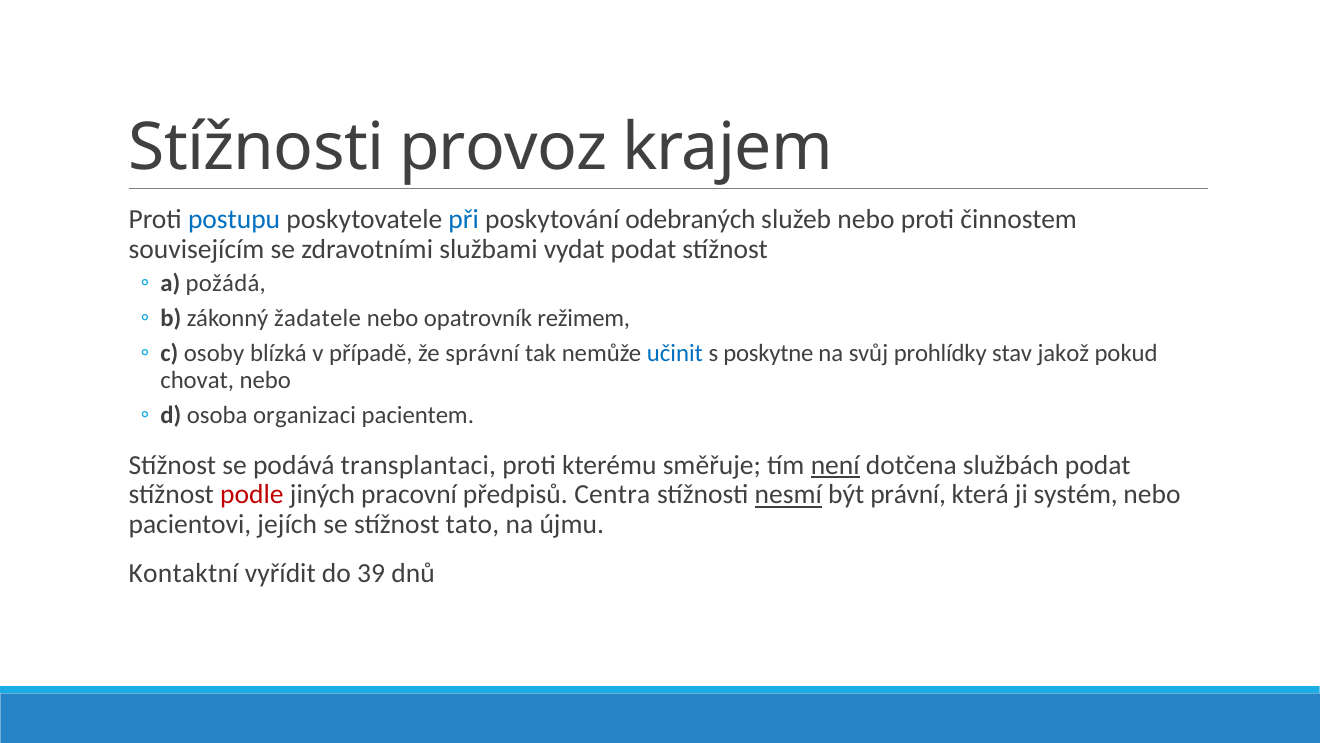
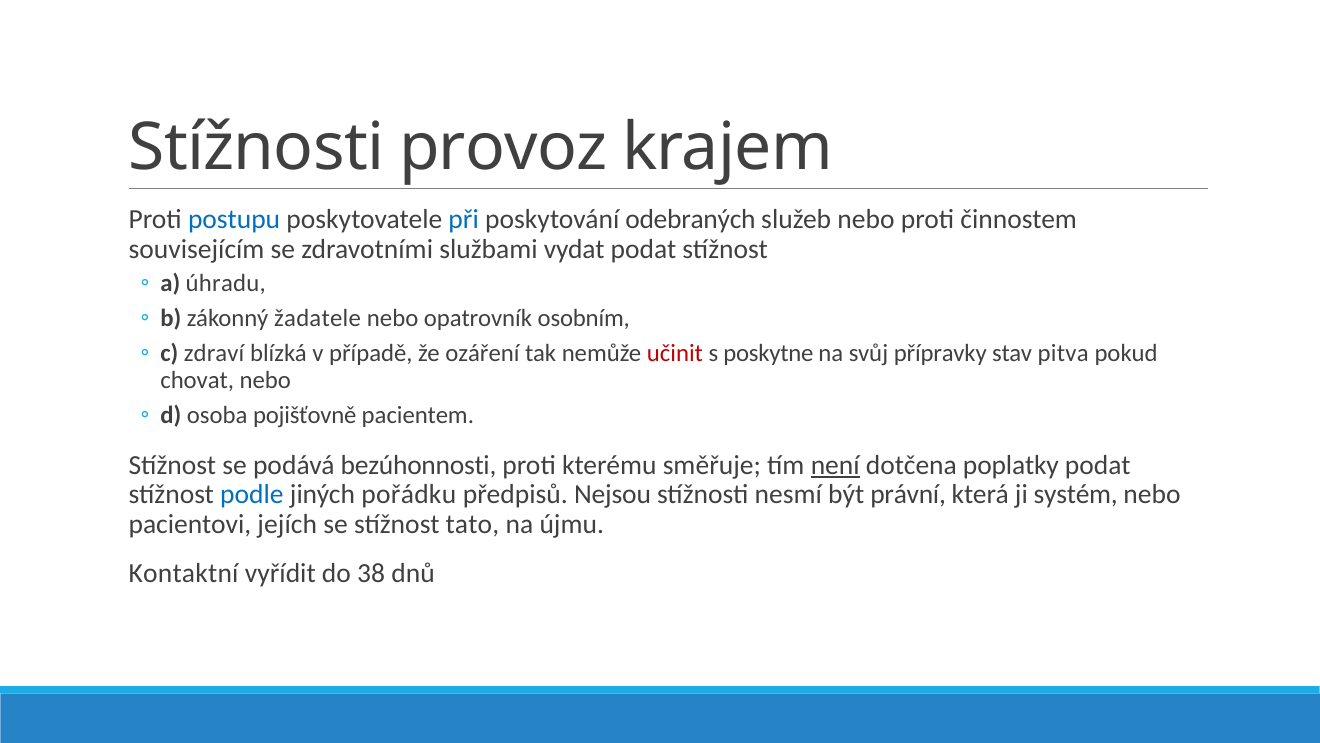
požádá: požádá -> úhradu
režimem: režimem -> osobním
osoby: osoby -> zdraví
správní: správní -> ozáření
učinit colour: blue -> red
prohlídky: prohlídky -> přípravky
jakož: jakož -> pitva
organizaci: organizaci -> pojišťovně
transplantaci: transplantaci -> bezúhonnosti
službách: službách -> poplatky
podle colour: red -> blue
pracovní: pracovní -> pořádku
Centra: Centra -> Nejsou
nesmí underline: present -> none
39: 39 -> 38
